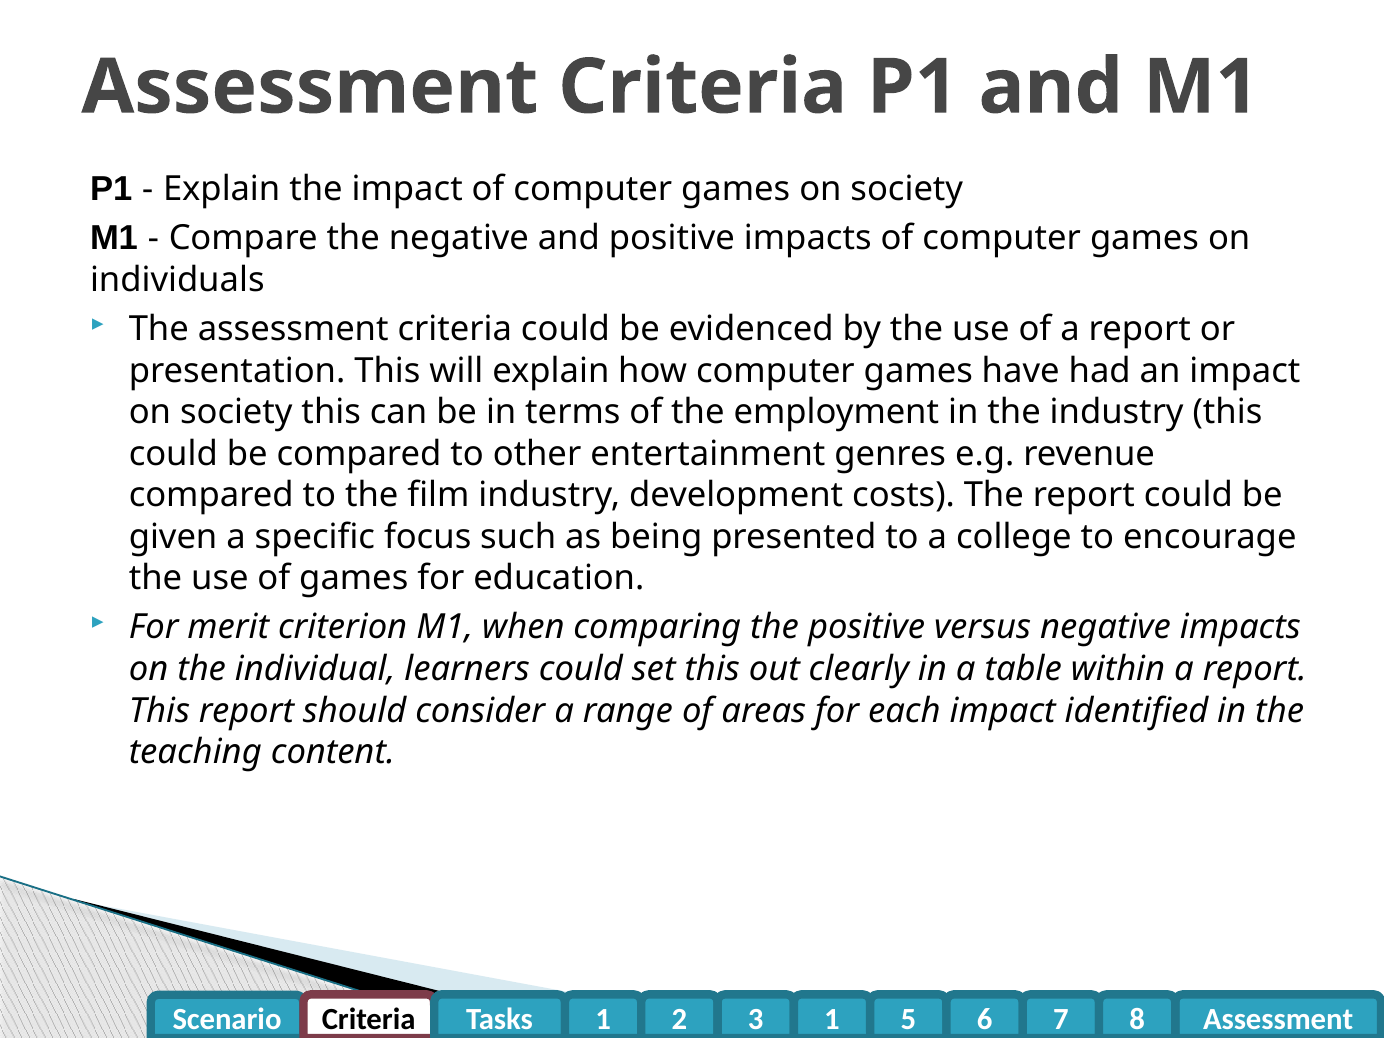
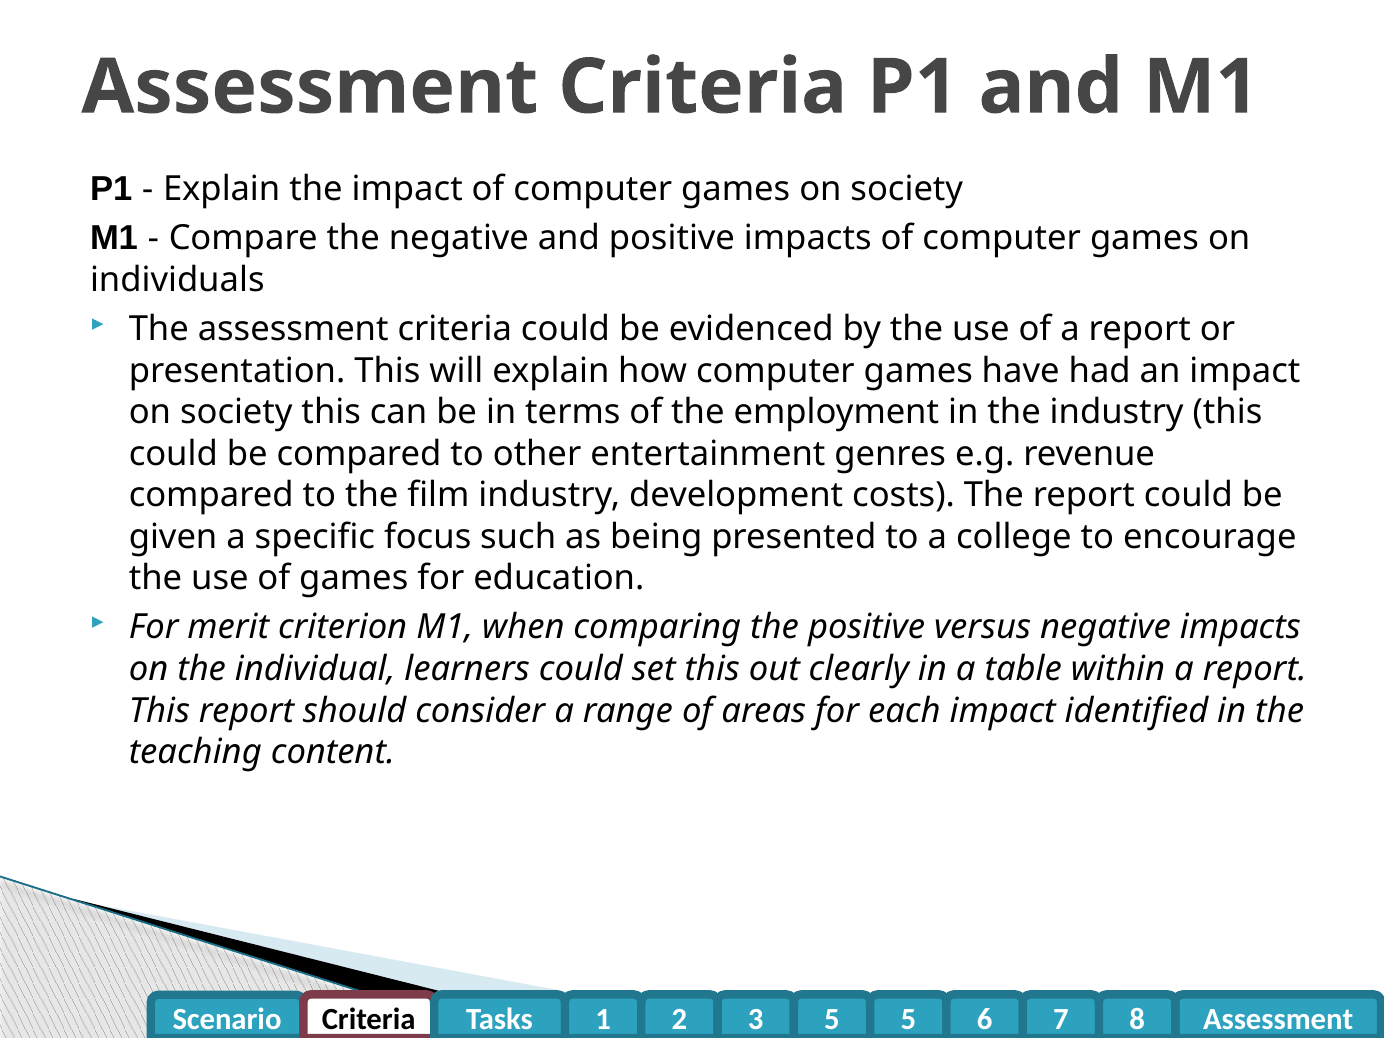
3 1: 1 -> 5
